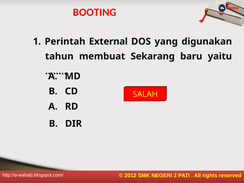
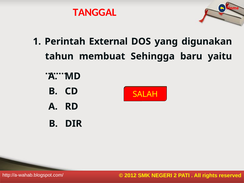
BOOTING: BOOTING -> TANGGAL
Sekarang: Sekarang -> Sehingga
